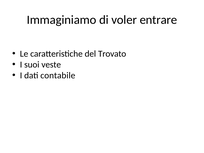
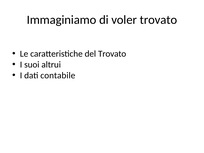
voler entrare: entrare -> trovato
veste: veste -> altrui
